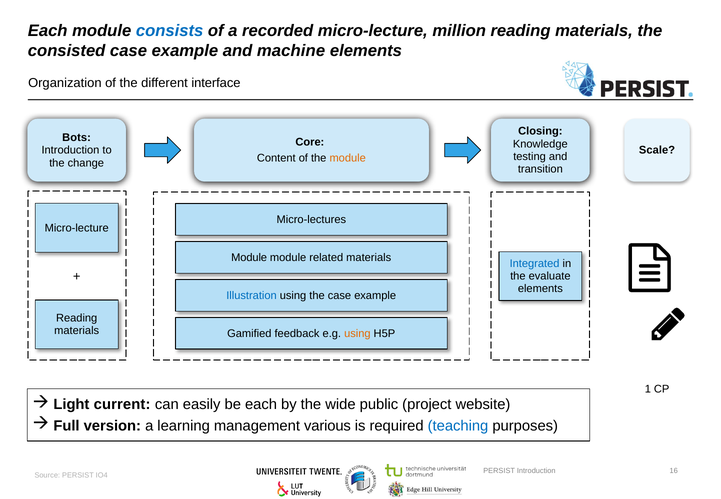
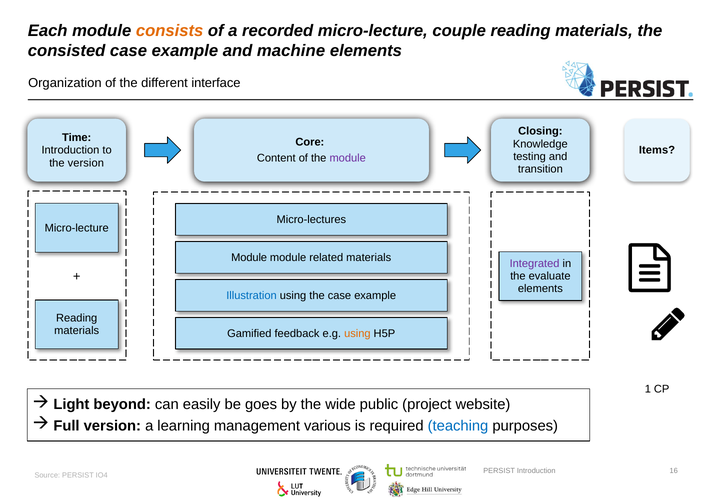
consists colour: blue -> orange
million: million -> couple
Bots: Bots -> Time
Scale: Scale -> Items
module at (348, 158) colour: orange -> purple
the change: change -> version
Integrated colour: blue -> purple
current: current -> beyond
be each: each -> goes
